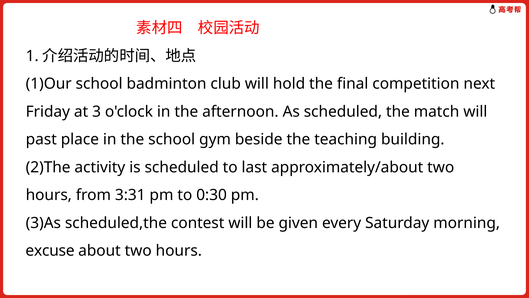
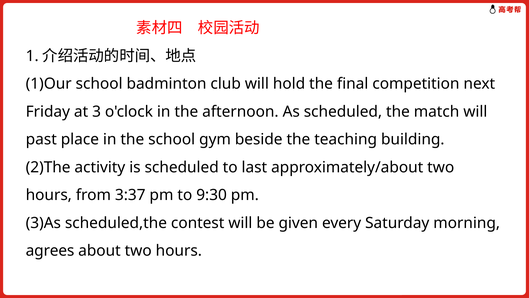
3:31: 3:31 -> 3:37
0:30: 0:30 -> 9:30
excuse: excuse -> agrees
